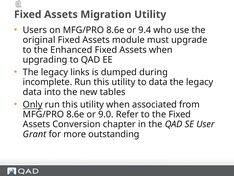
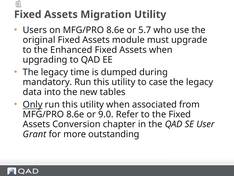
9.4: 9.4 -> 5.7
links: links -> time
incomplete: incomplete -> mandatory
to data: data -> case
